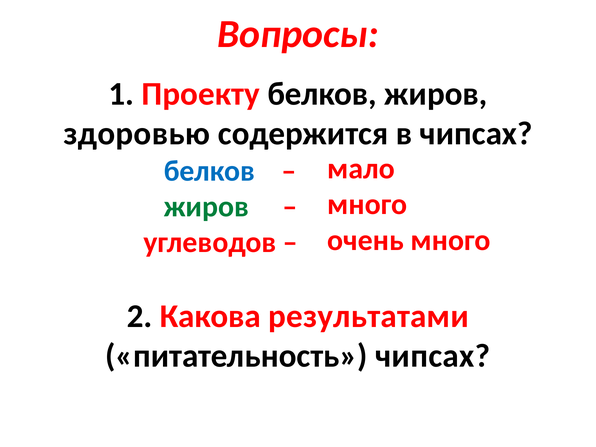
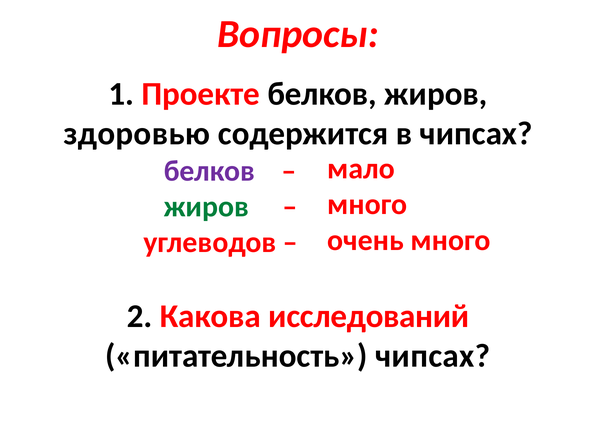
Проекту: Проекту -> Проекте
белков at (209, 171) colour: blue -> purple
результатами: результатами -> исследований
